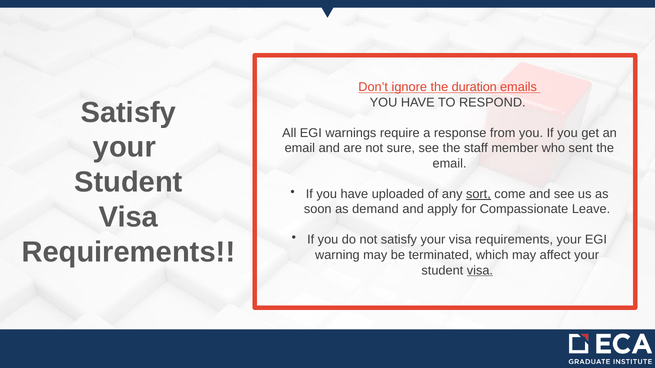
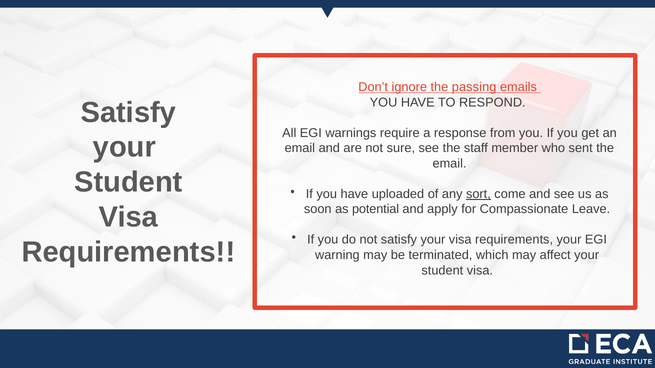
duration: duration -> passing
demand: demand -> potential
visa at (480, 271) underline: present -> none
